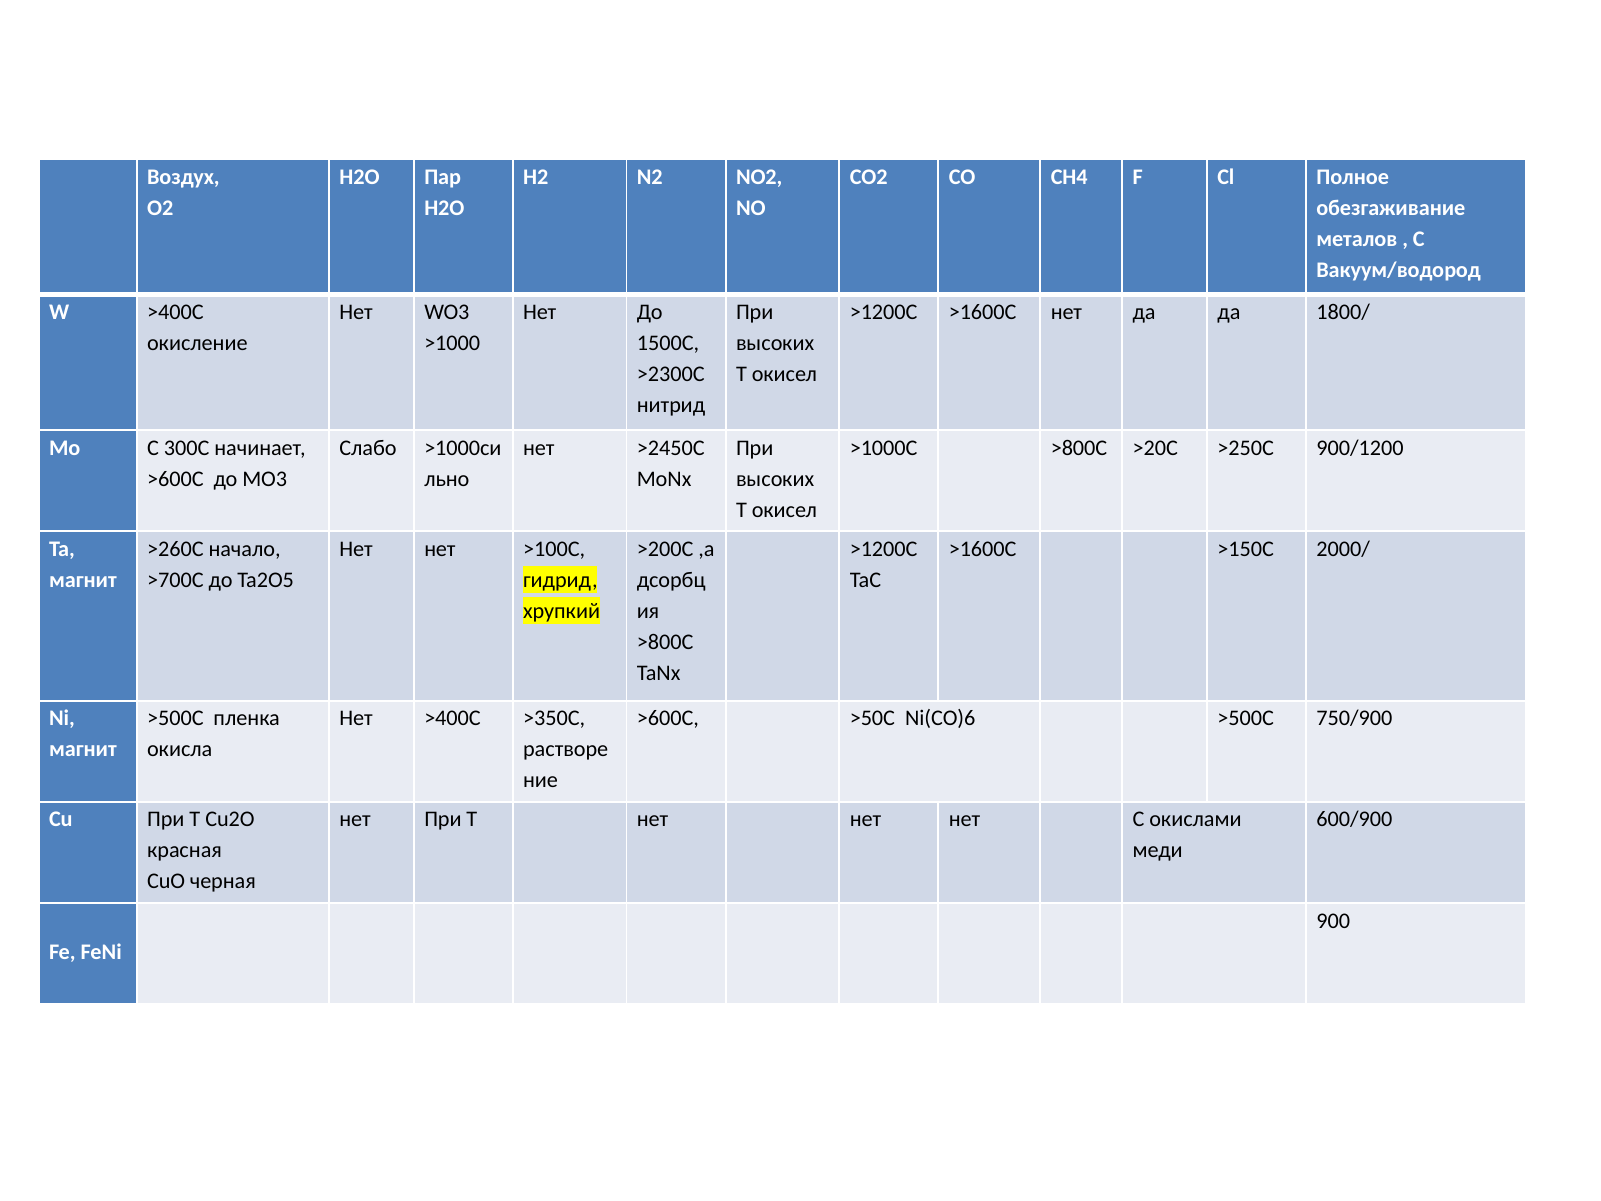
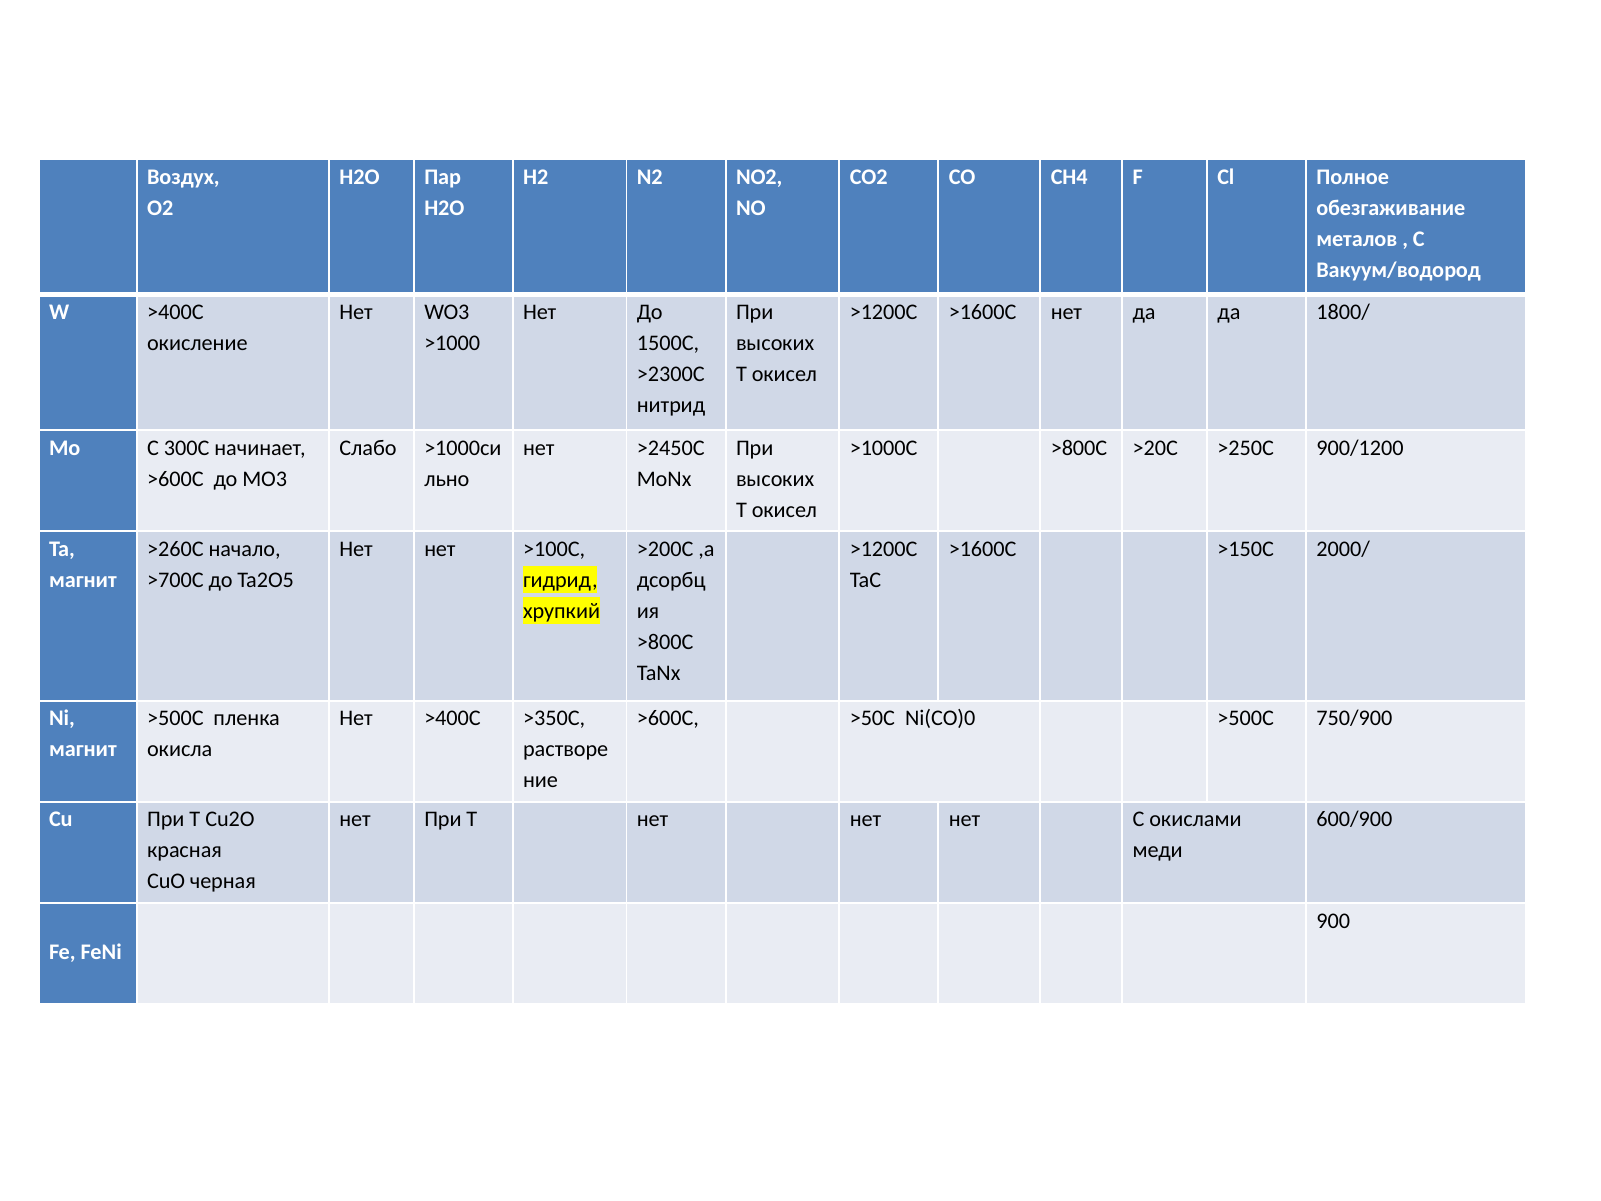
Ni(CO)6: Ni(CO)6 -> Ni(CO)0
